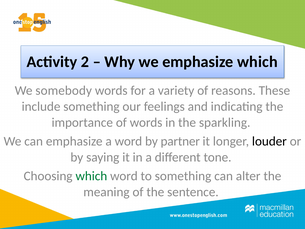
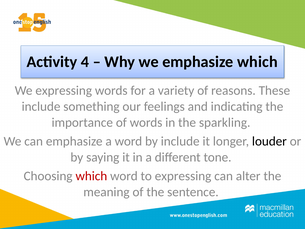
2: 2 -> 4
We somebody: somebody -> expressing
by partner: partner -> include
which at (91, 176) colour: green -> red
to something: something -> expressing
